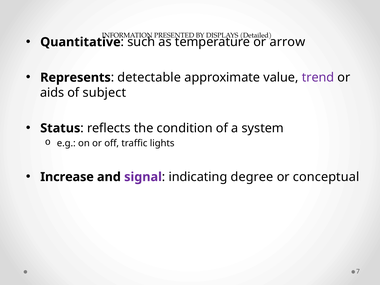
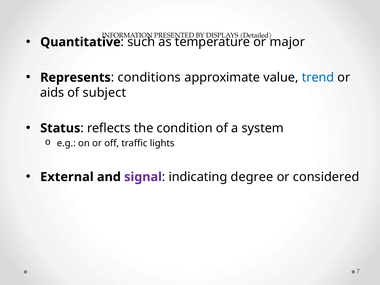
arrow: arrow -> major
detectable: detectable -> conditions
trend colour: purple -> blue
Increase: Increase -> External
conceptual: conceptual -> considered
